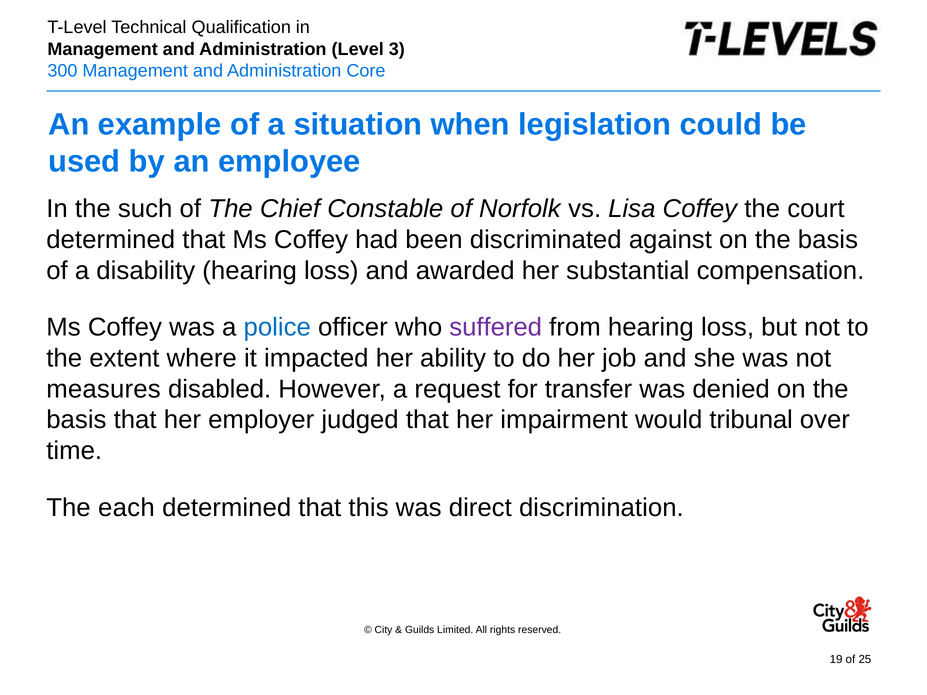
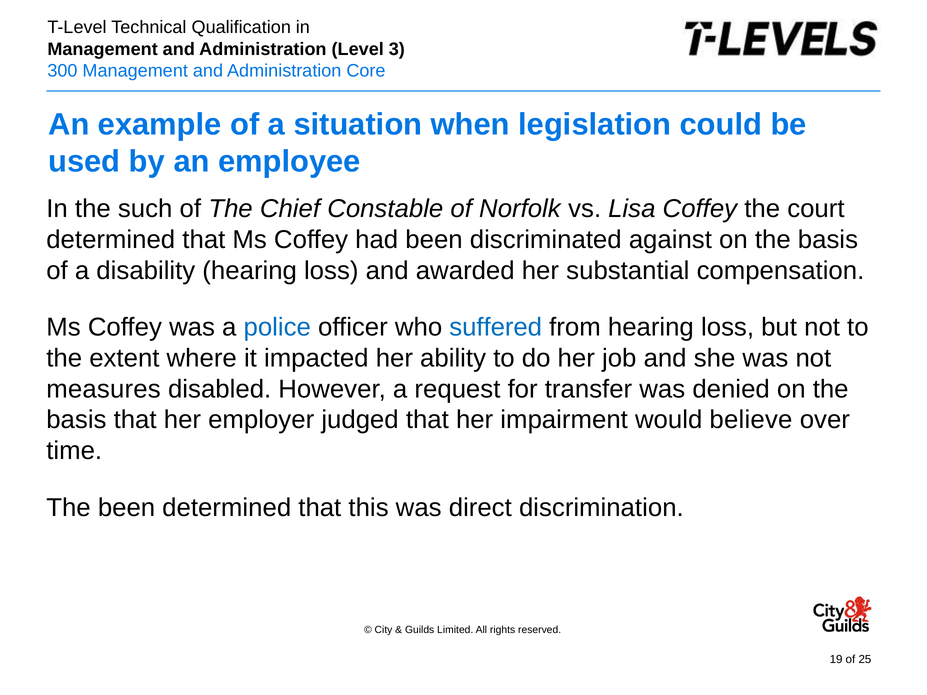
suffered colour: purple -> blue
tribunal: tribunal -> believe
The each: each -> been
